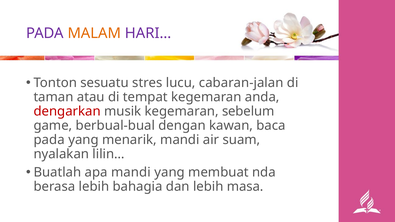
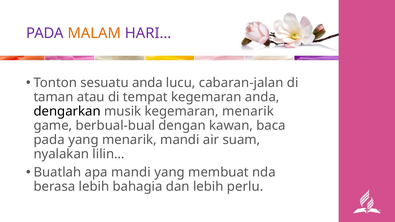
sesuatu stres: stres -> anda
dengarkan colour: red -> black
kegemaran sebelum: sebelum -> menarik
masa: masa -> perlu
